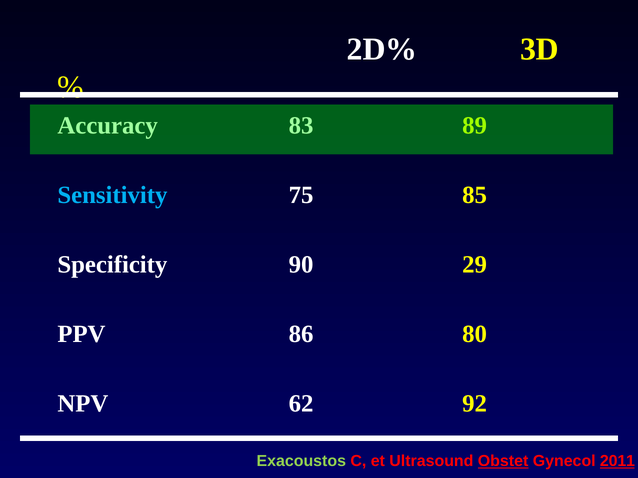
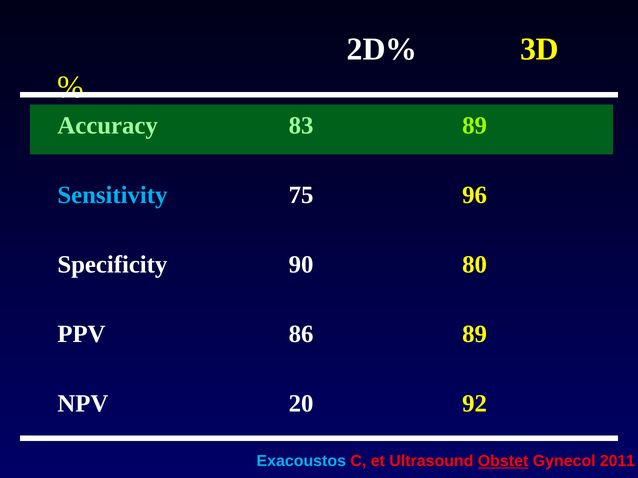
85: 85 -> 96
29: 29 -> 80
86 80: 80 -> 89
62: 62 -> 20
Exacoustos colour: light green -> light blue
2011 underline: present -> none
